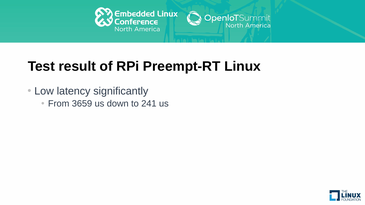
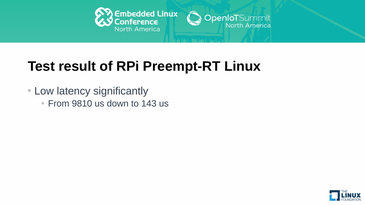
3659: 3659 -> 9810
241: 241 -> 143
